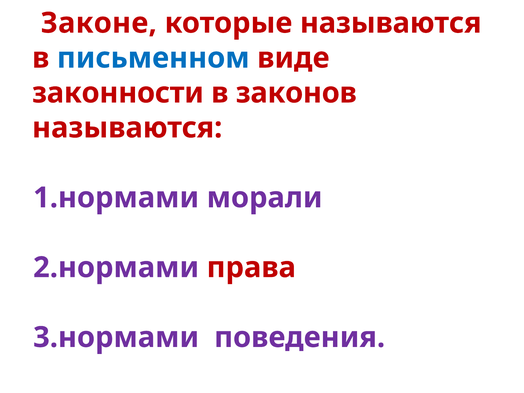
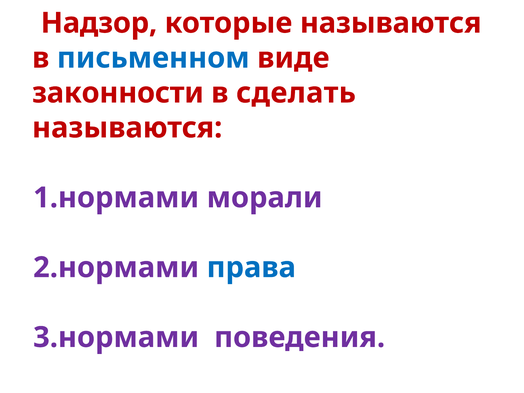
Законе: Законе -> Надзор
законов: законов -> сделать
права colour: red -> blue
